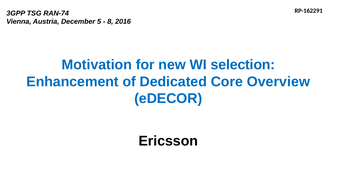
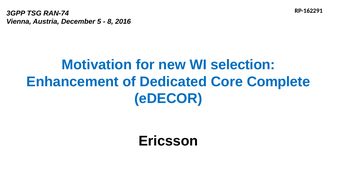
Overview: Overview -> Complete
